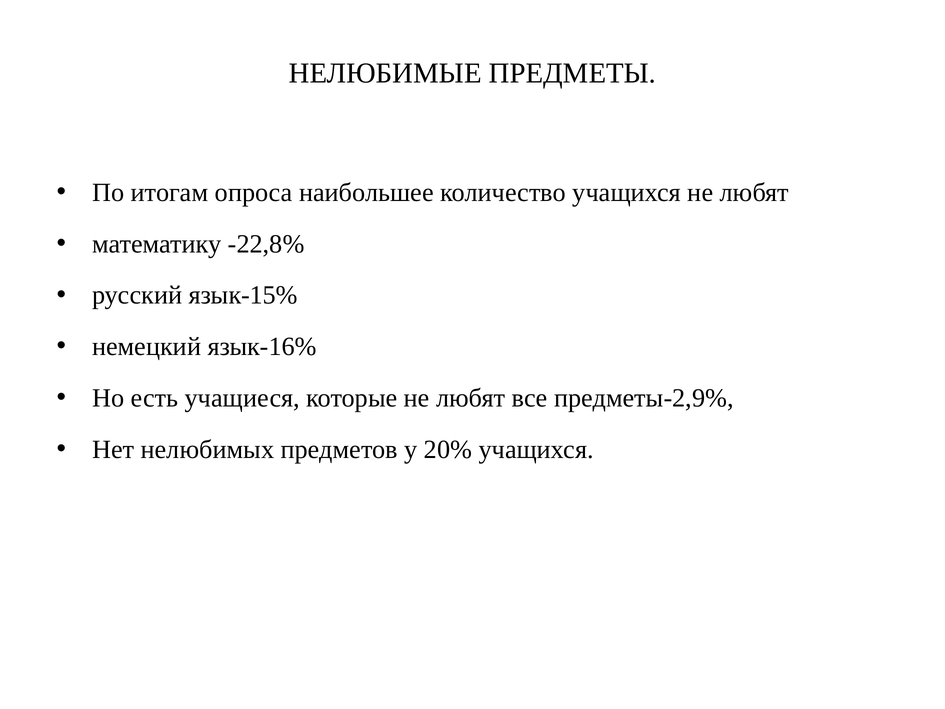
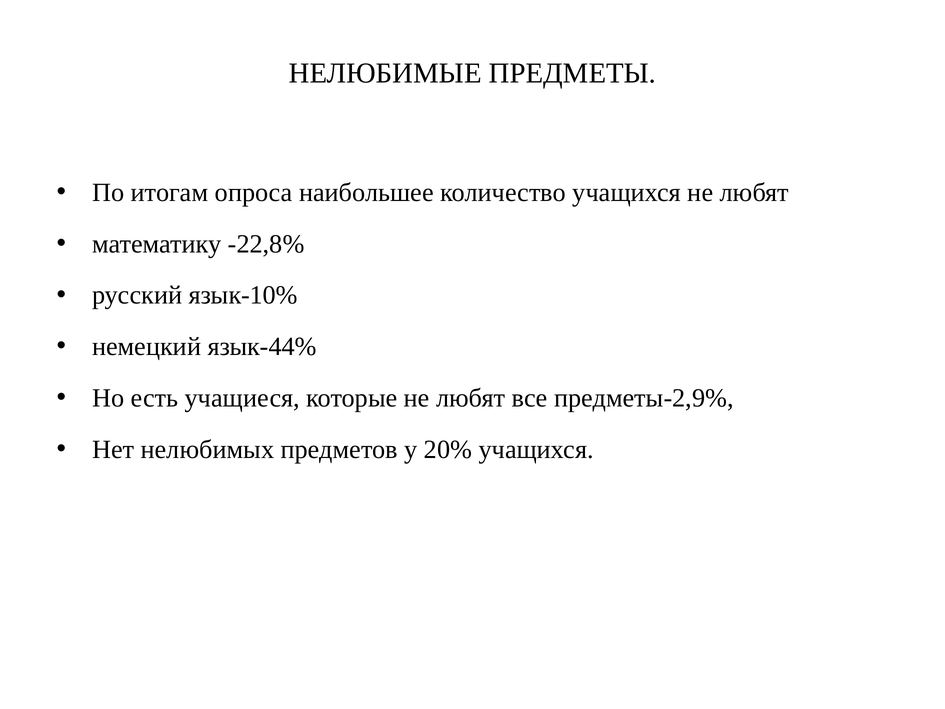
язык-15%: язык-15% -> язык-10%
язык-16%: язык-16% -> язык-44%
